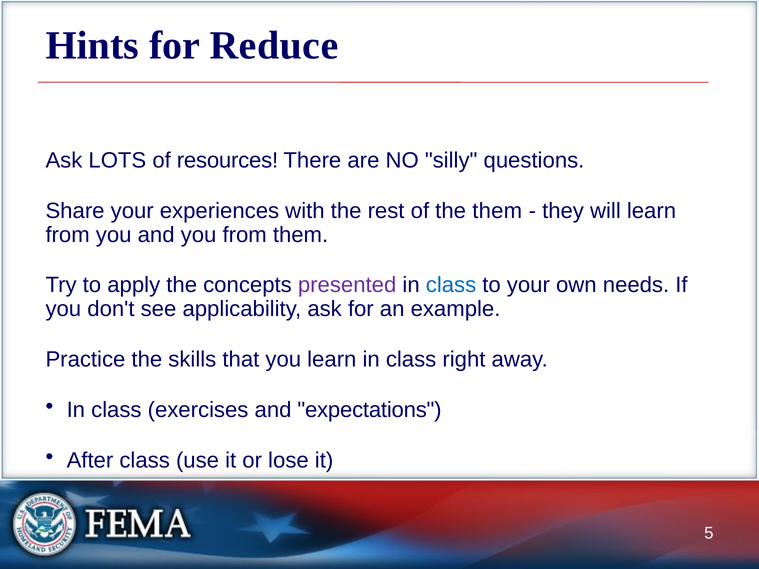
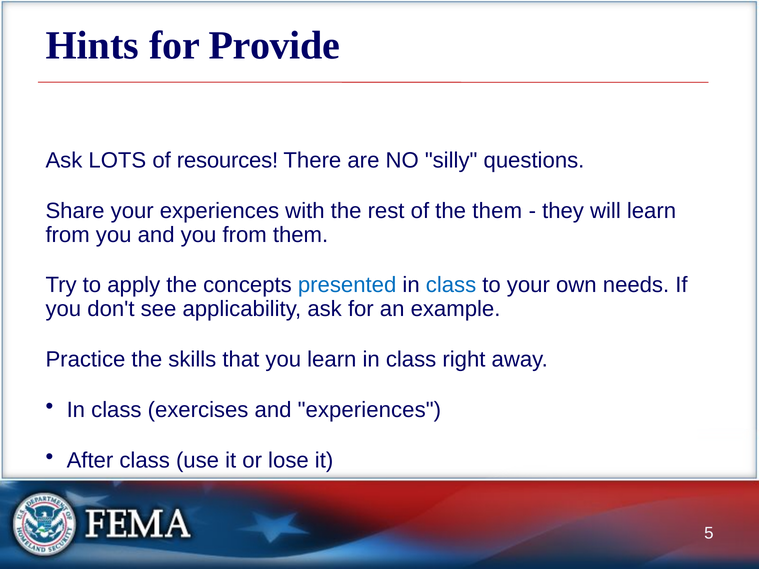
Reduce: Reduce -> Provide
presented colour: purple -> blue
and expectations: expectations -> experiences
